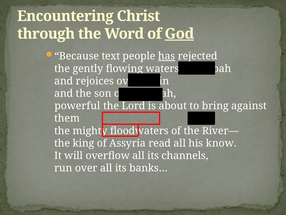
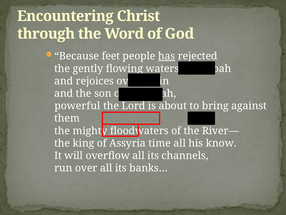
God underline: present -> none
text: text -> feet
read: read -> time
